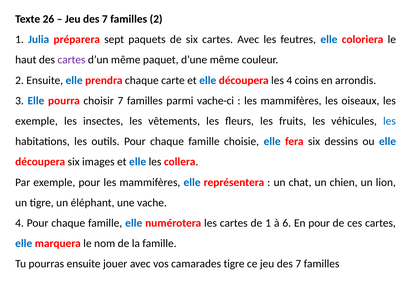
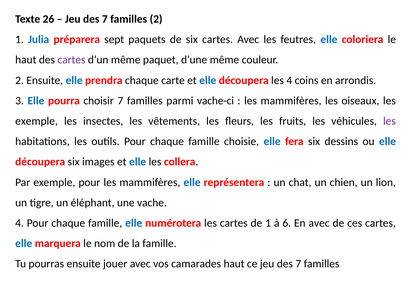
les at (389, 121) colour: blue -> purple
En pour: pour -> avec
camarades tigre: tigre -> haut
